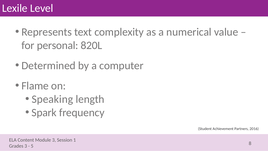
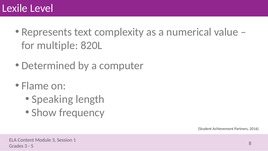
personal: personal -> multiple
Spark: Spark -> Show
